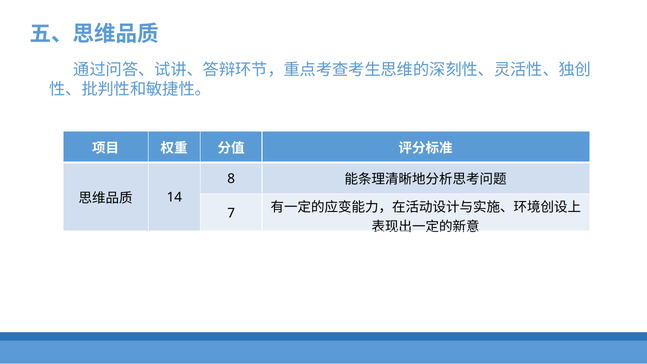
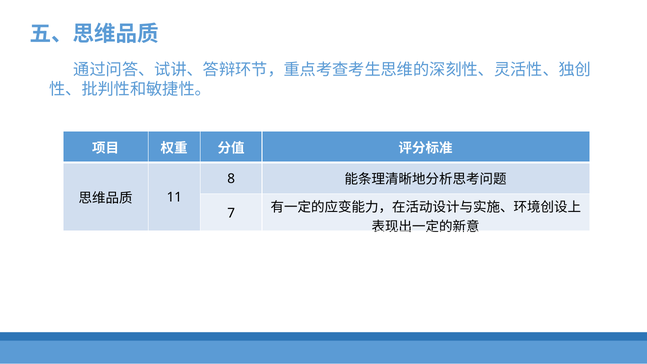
14: 14 -> 11
